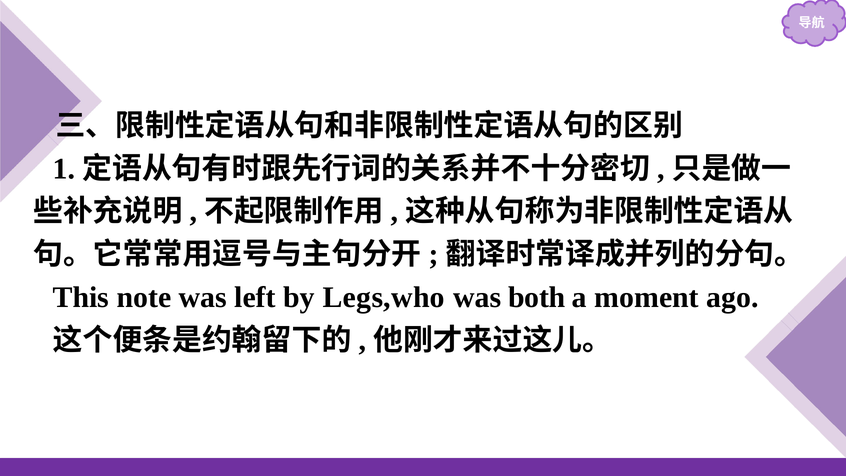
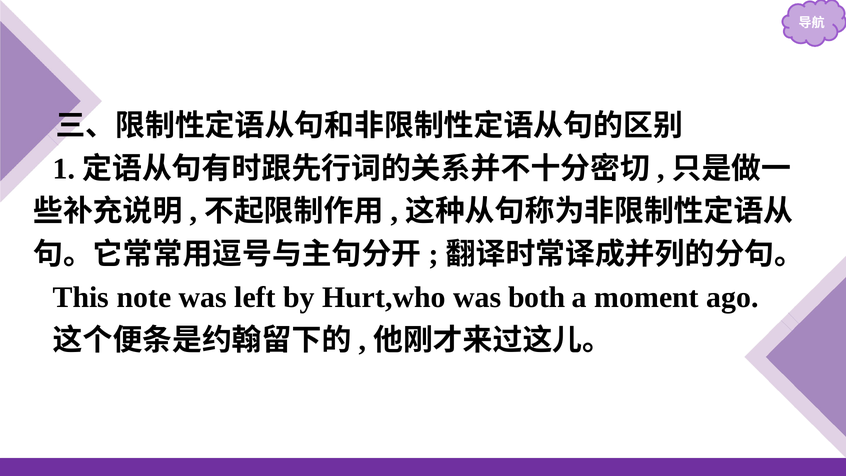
Legs,who: Legs,who -> Hurt,who
